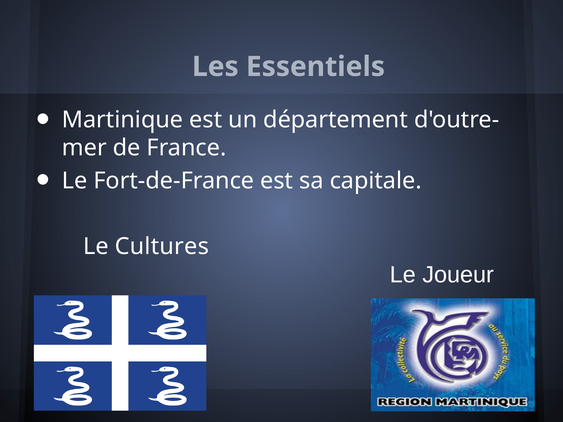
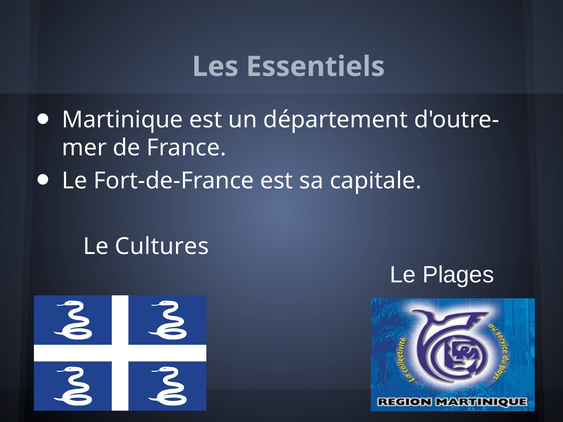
Joueur: Joueur -> Plages
